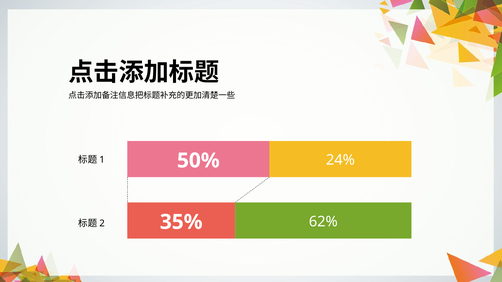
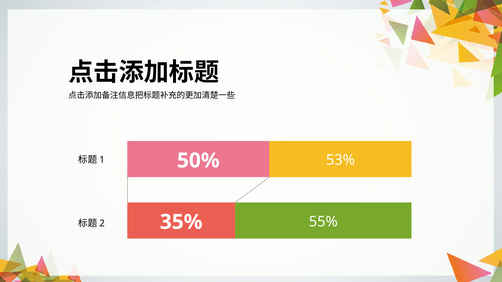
24%: 24% -> 53%
62%: 62% -> 55%
